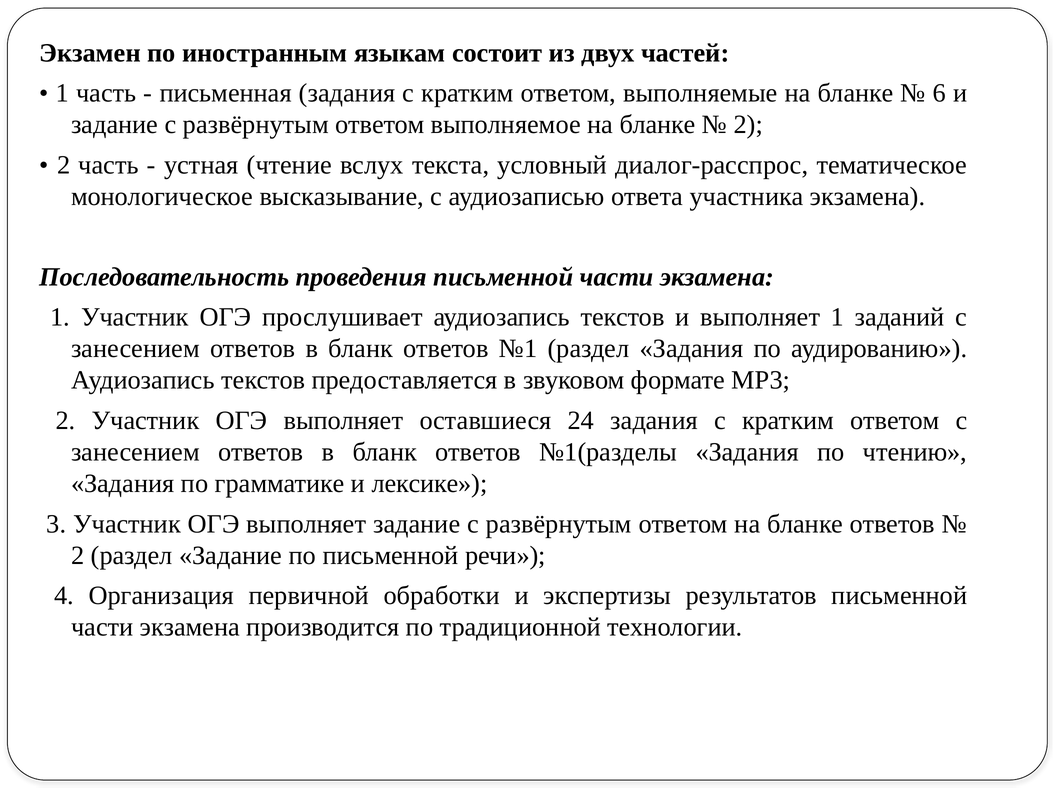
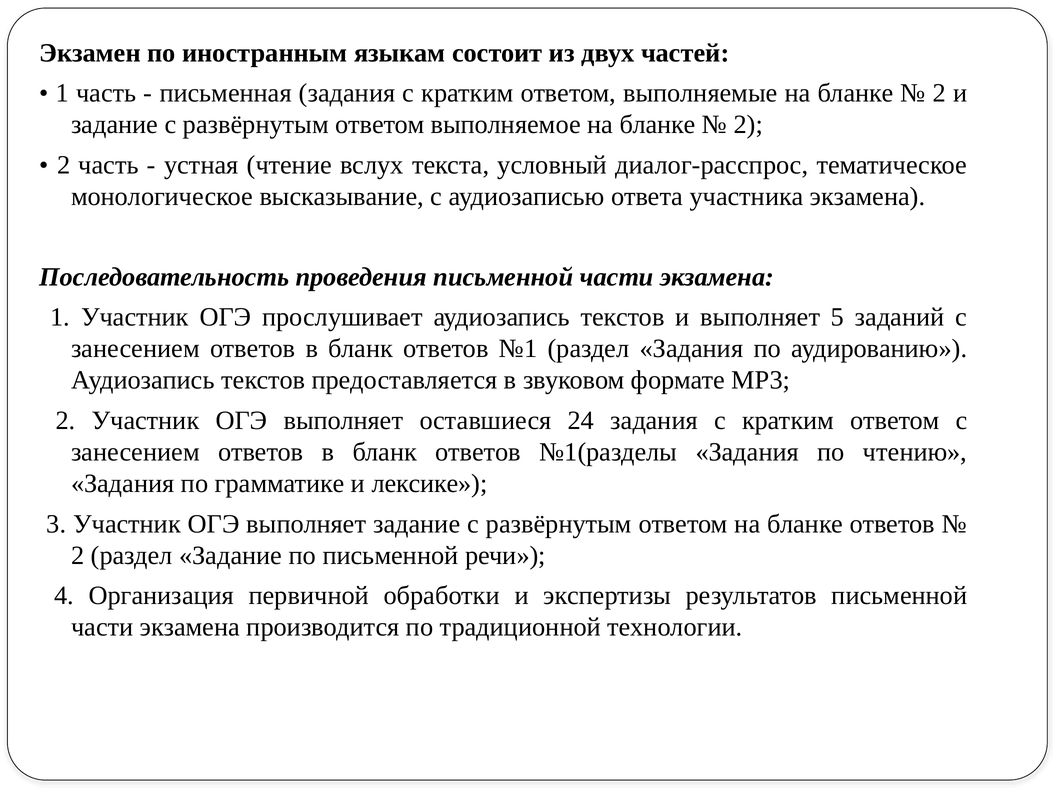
6 at (939, 93): 6 -> 2
выполняет 1: 1 -> 5
